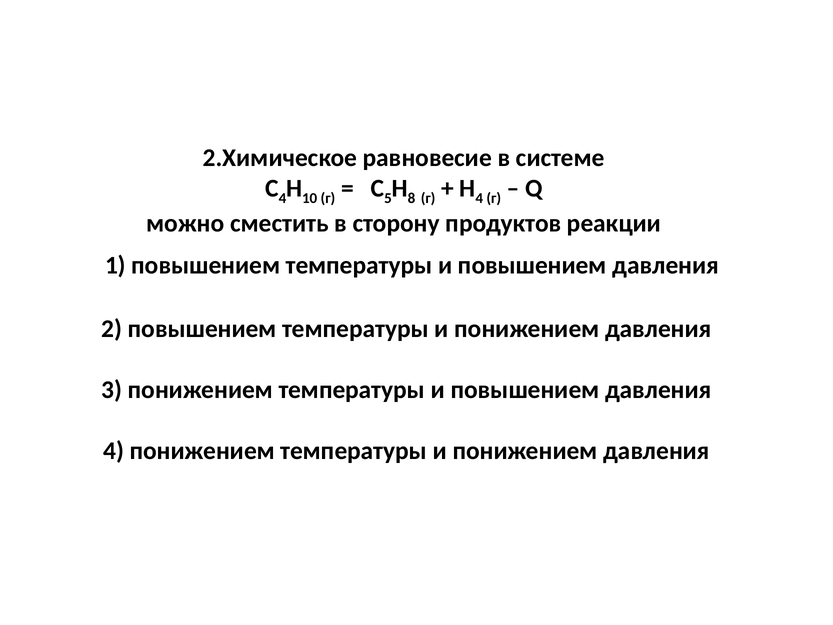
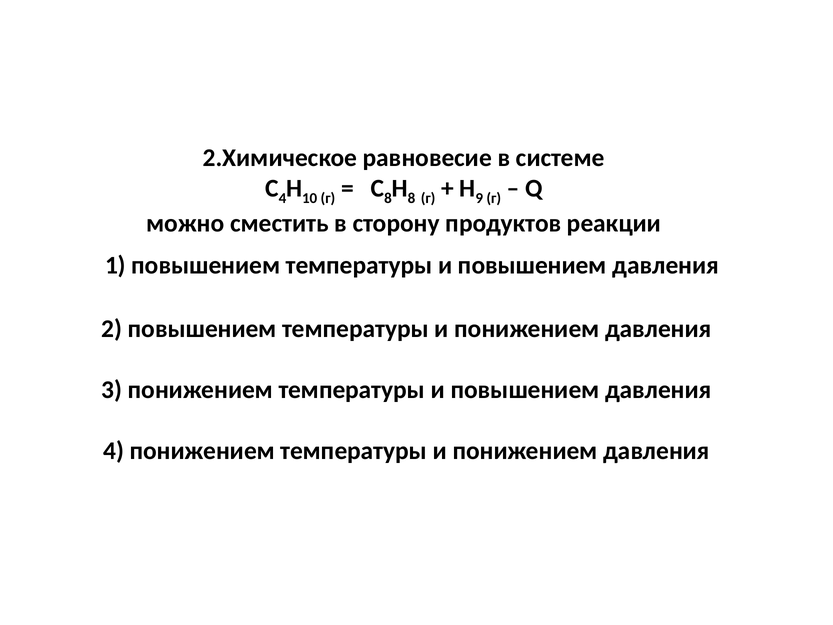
5 at (388, 198): 5 -> 8
4 at (479, 198): 4 -> 9
